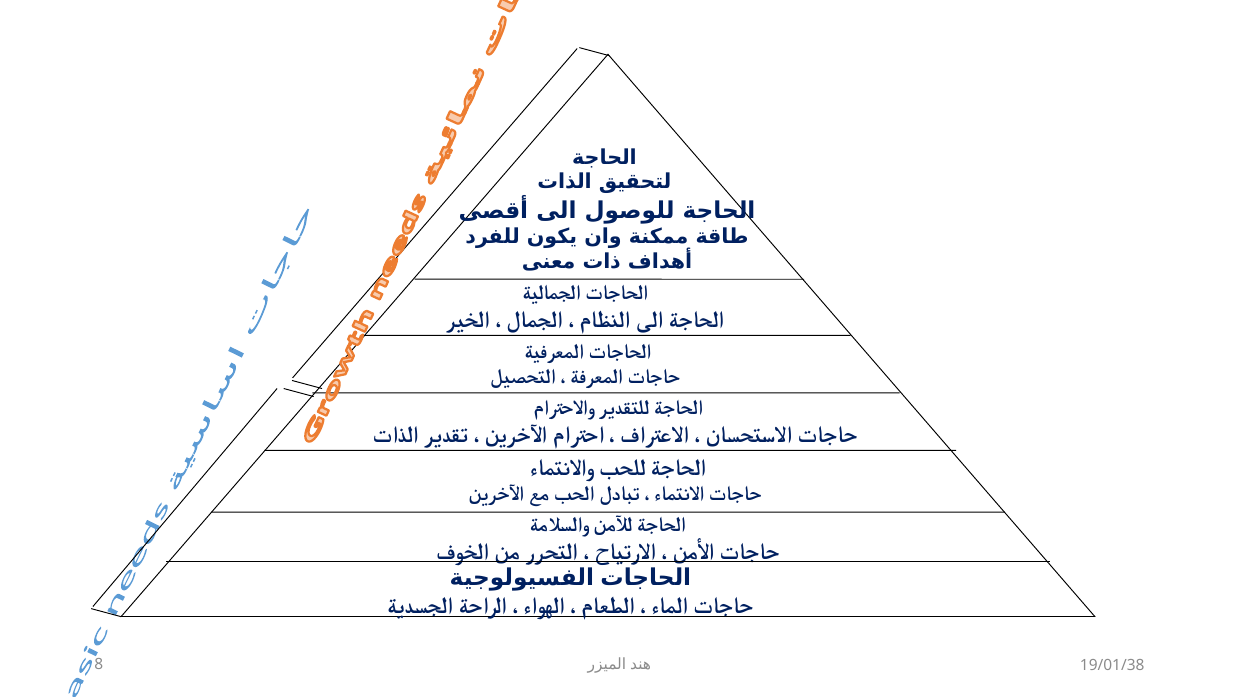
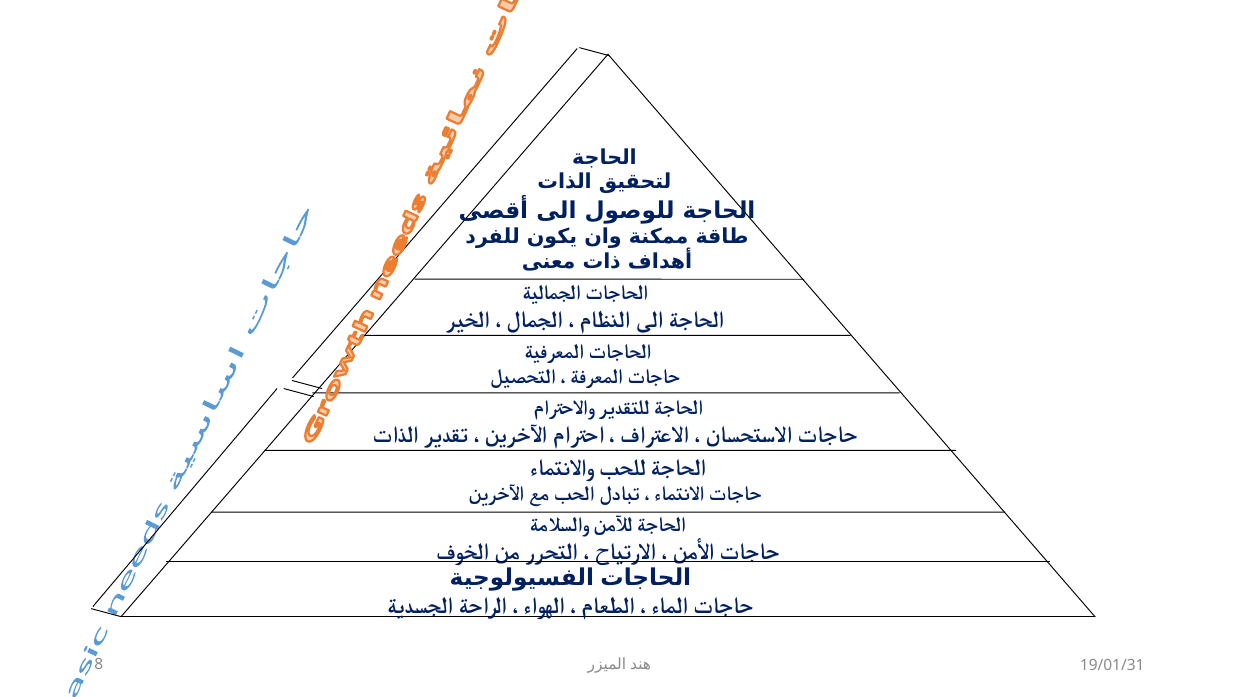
19/01/38: 19/01/38 -> 19/01/31
